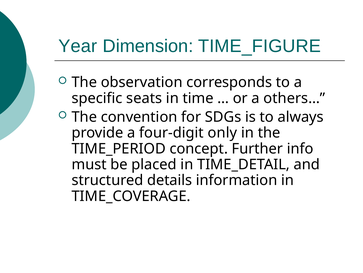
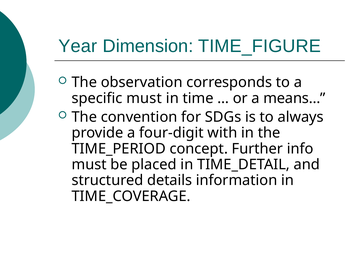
specific seats: seats -> must
others…: others… -> means…
only: only -> with
